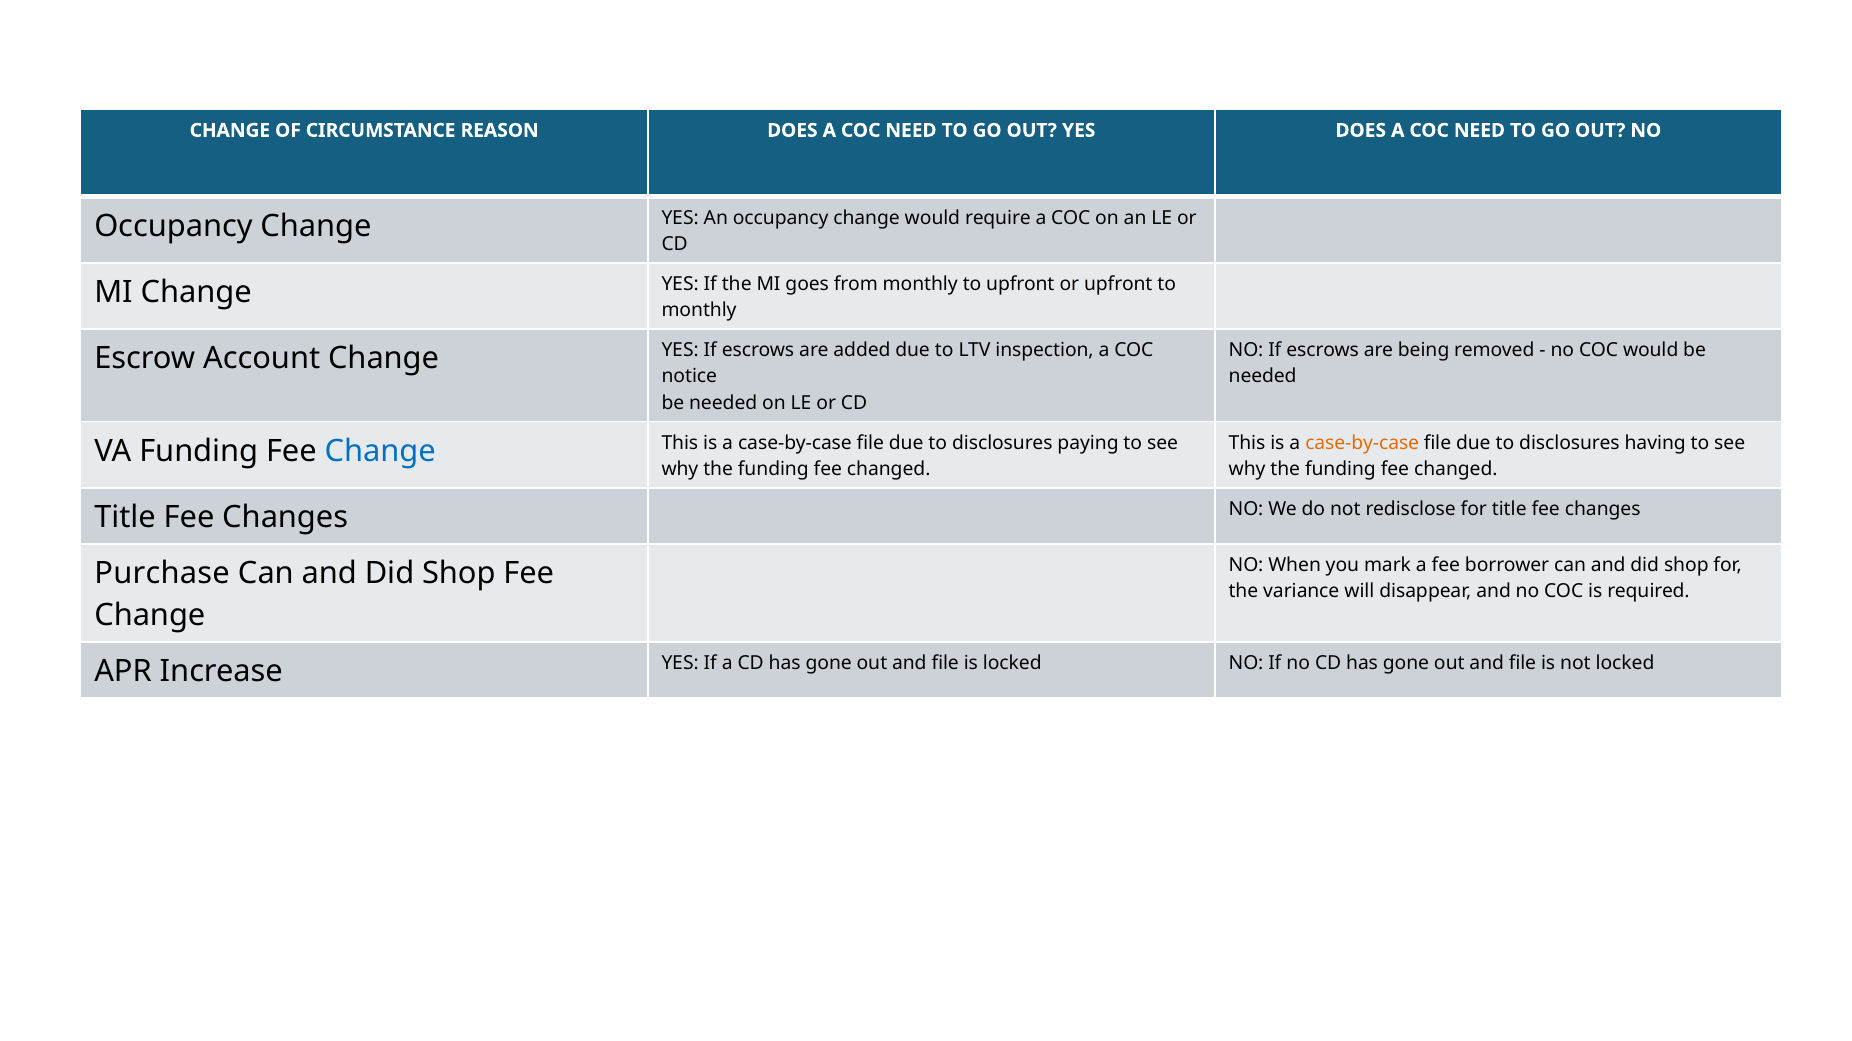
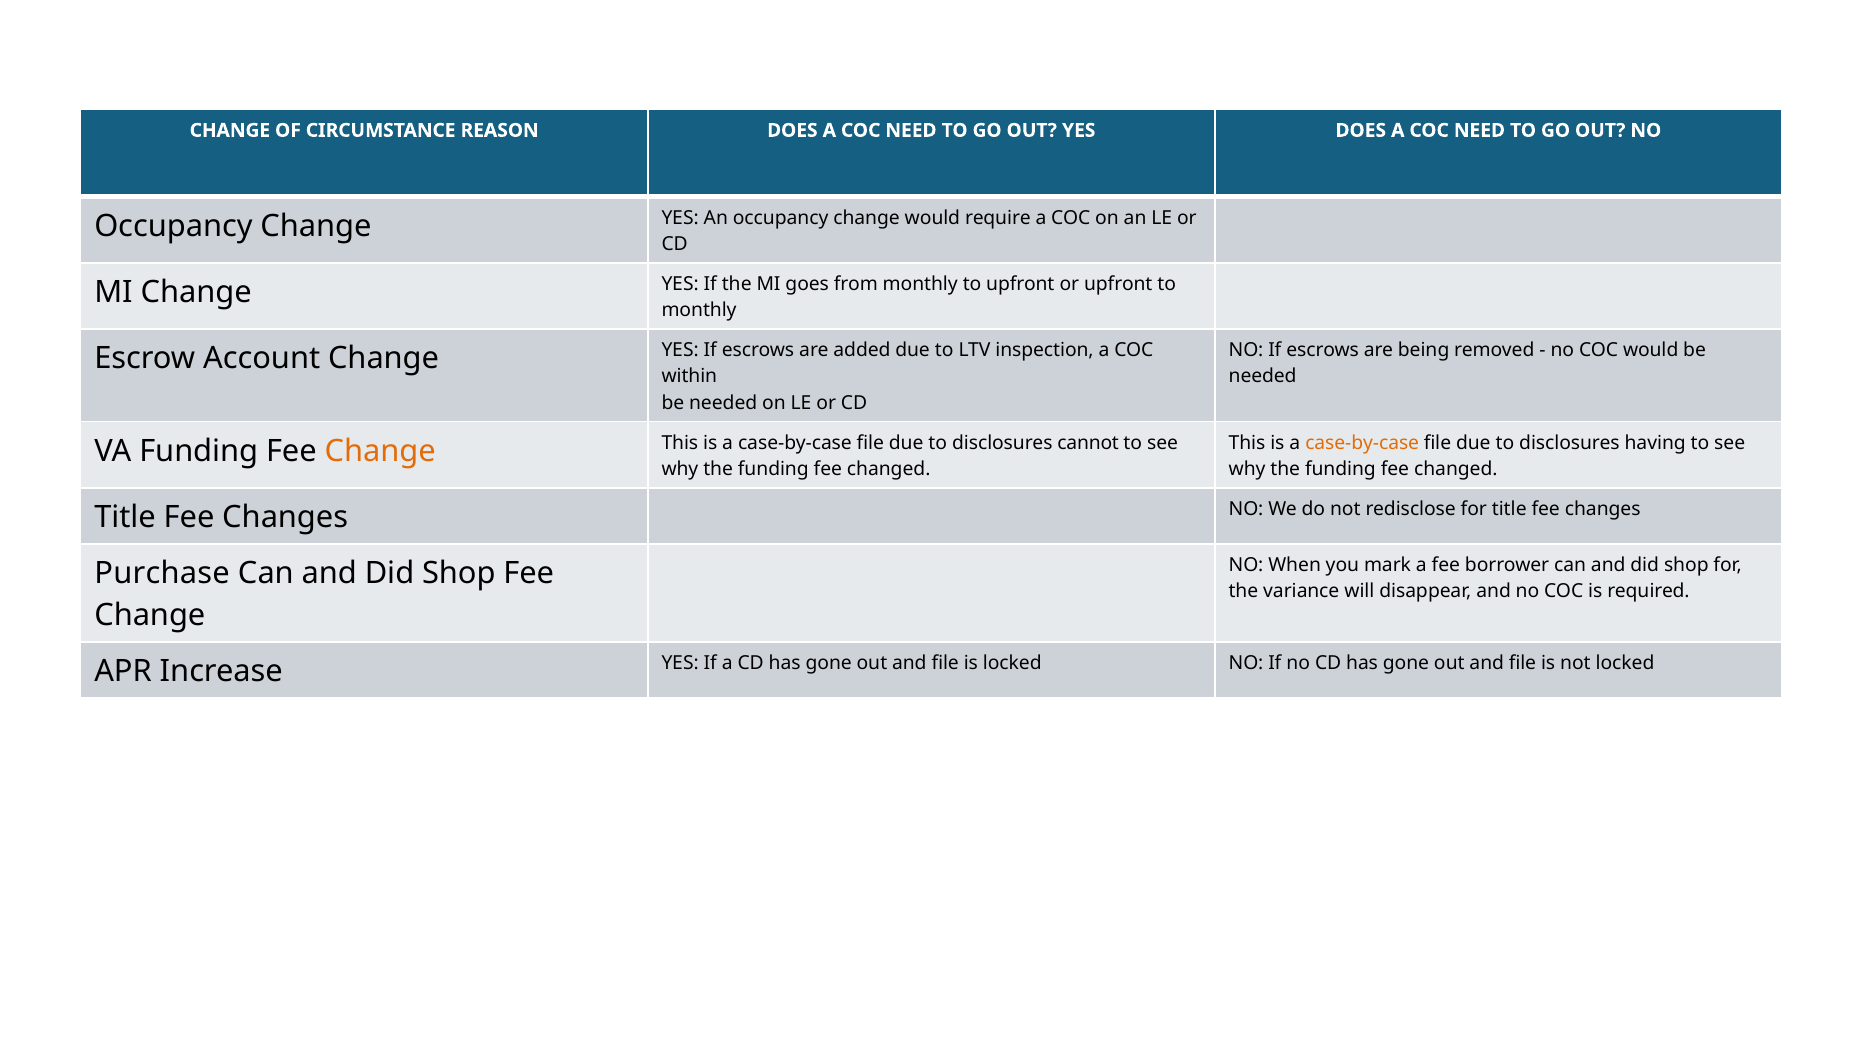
notice: notice -> within
Change at (380, 452) colour: blue -> orange
paying: paying -> cannot
